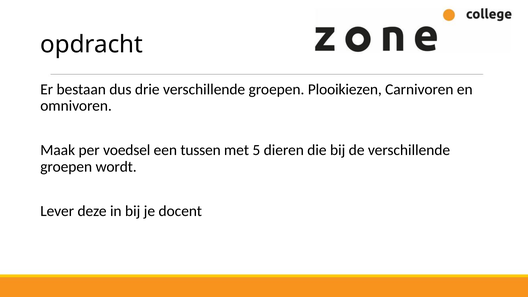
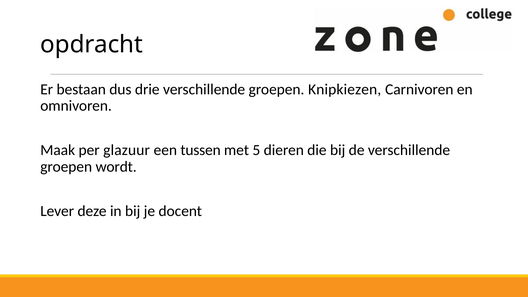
Plooikiezen: Plooikiezen -> Knipkiezen
voedsel: voedsel -> glazuur
